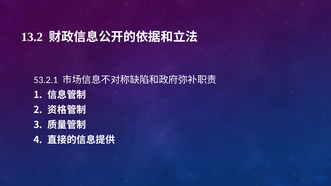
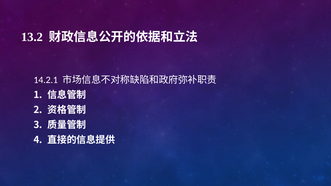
53.2.1: 53.2.1 -> 14.2.1
